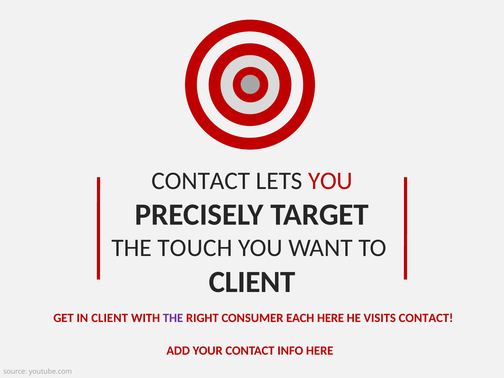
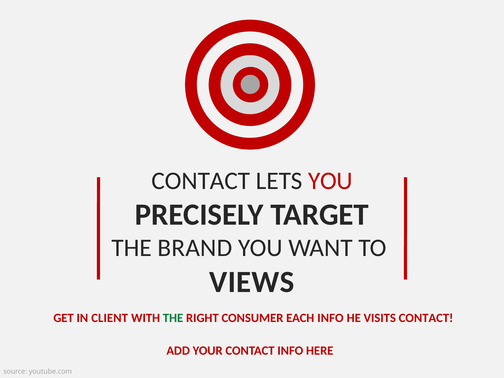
TOUCH: TOUCH -> BRAND
CLIENT at (252, 282): CLIENT -> VIEWS
THE at (173, 318) colour: purple -> green
EACH HERE: HERE -> INFO
